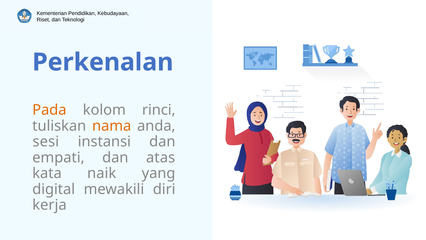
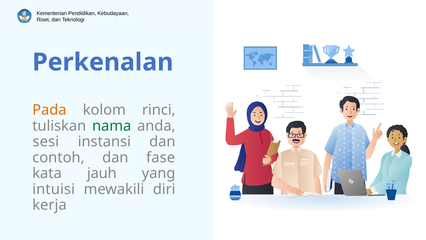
nama colour: orange -> green
empati: empati -> contoh
atas: atas -> fase
naik: naik -> jauh
digital: digital -> intuisi
